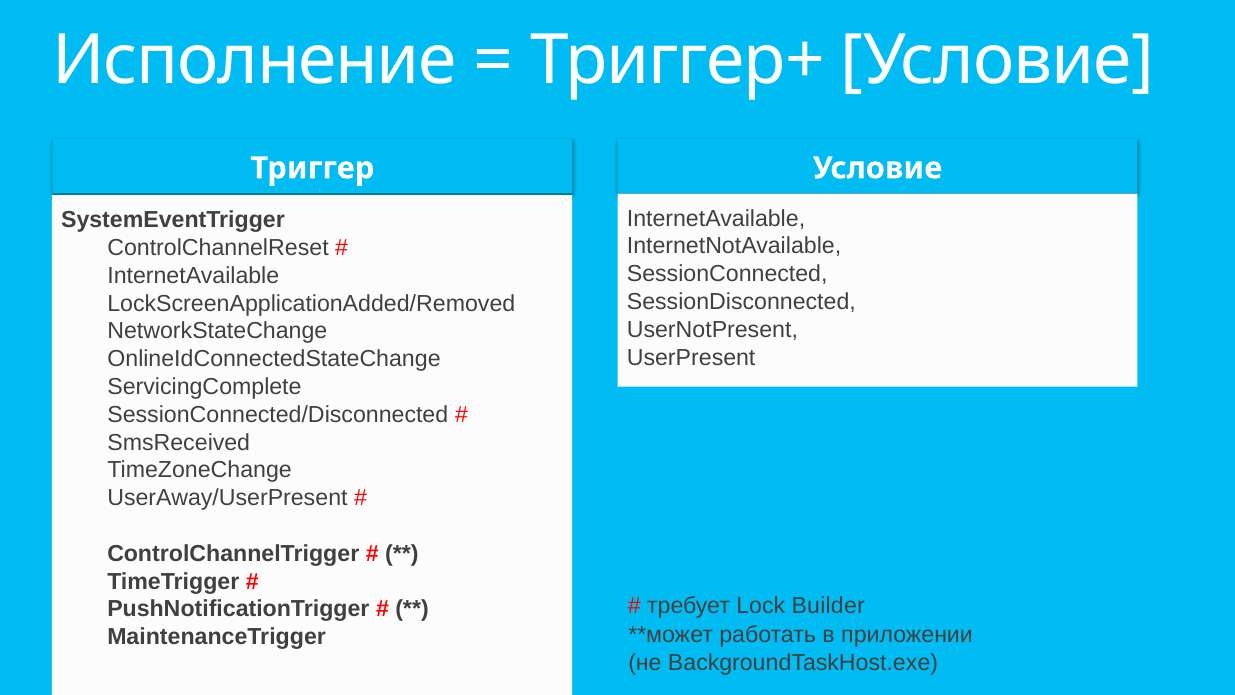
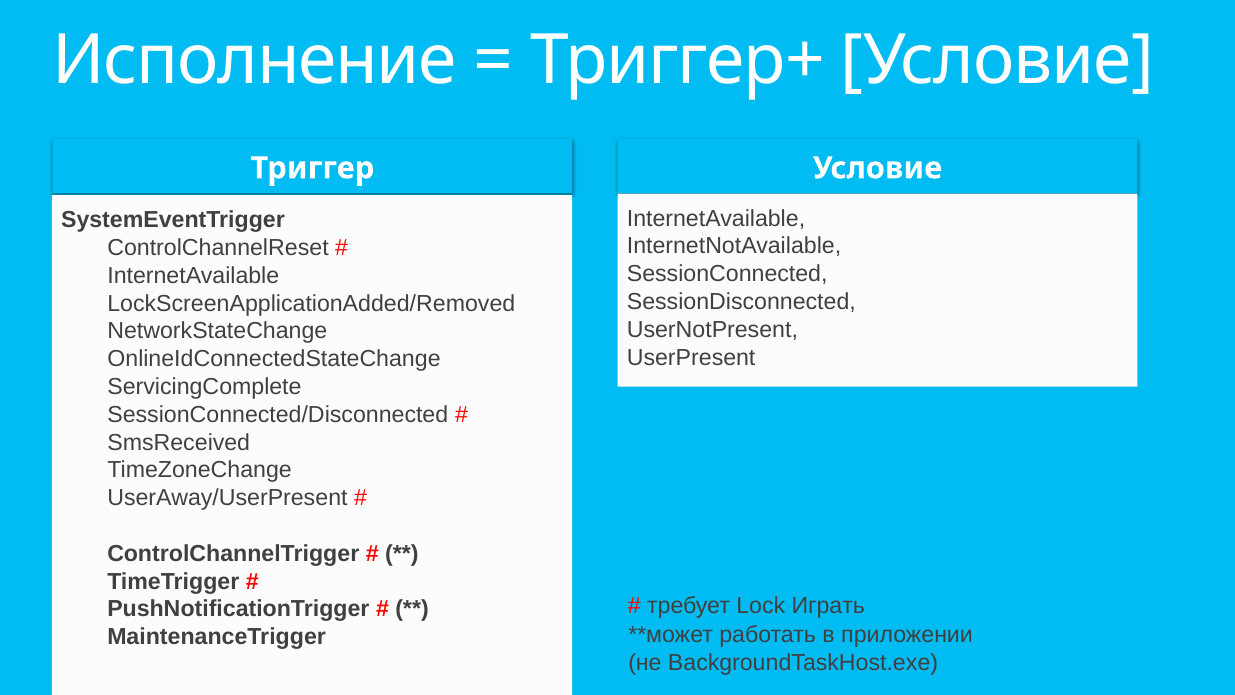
Builder: Builder -> Играть
